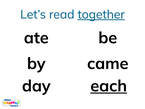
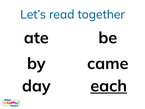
together underline: present -> none
